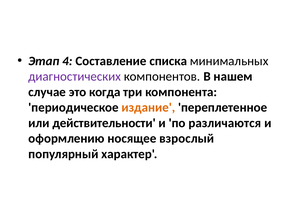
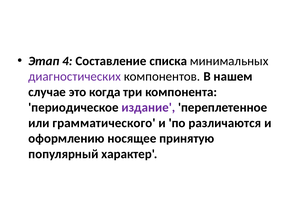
издание colour: orange -> purple
действительности: действительности -> грамматического
взрослый: взрослый -> принятую
